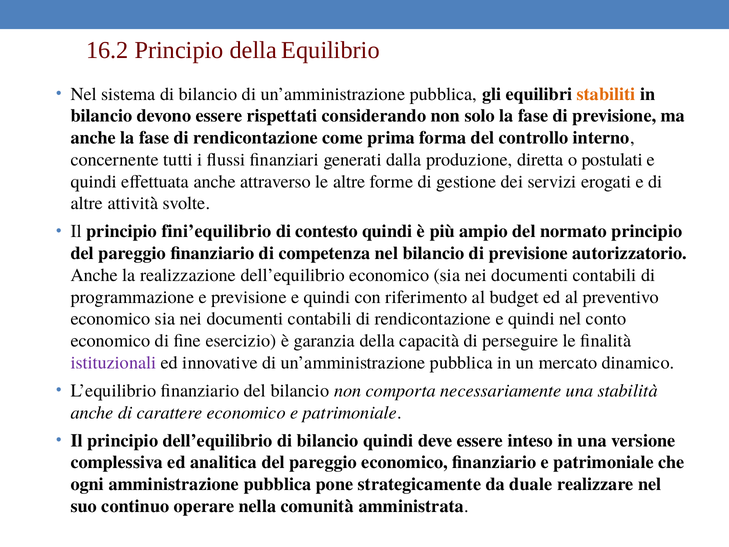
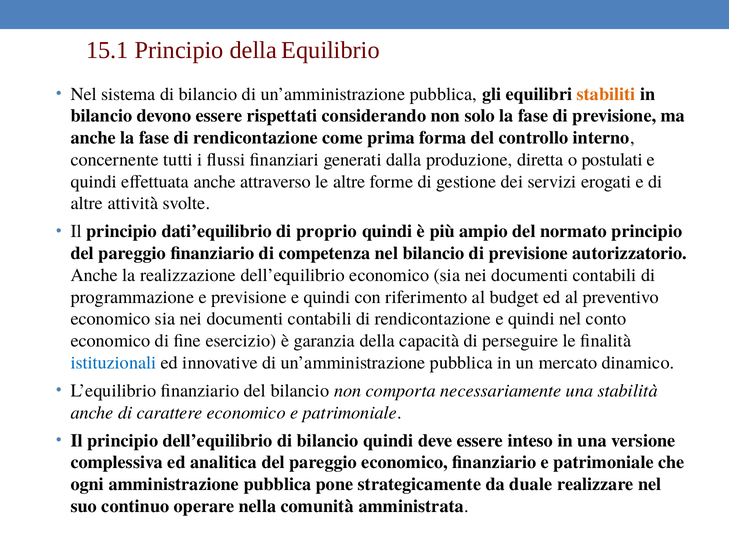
16.2: 16.2 -> 15.1
fini’equilibrio: fini’equilibrio -> dati’equilibrio
contesto: contesto -> proprio
istituzionali colour: purple -> blue
